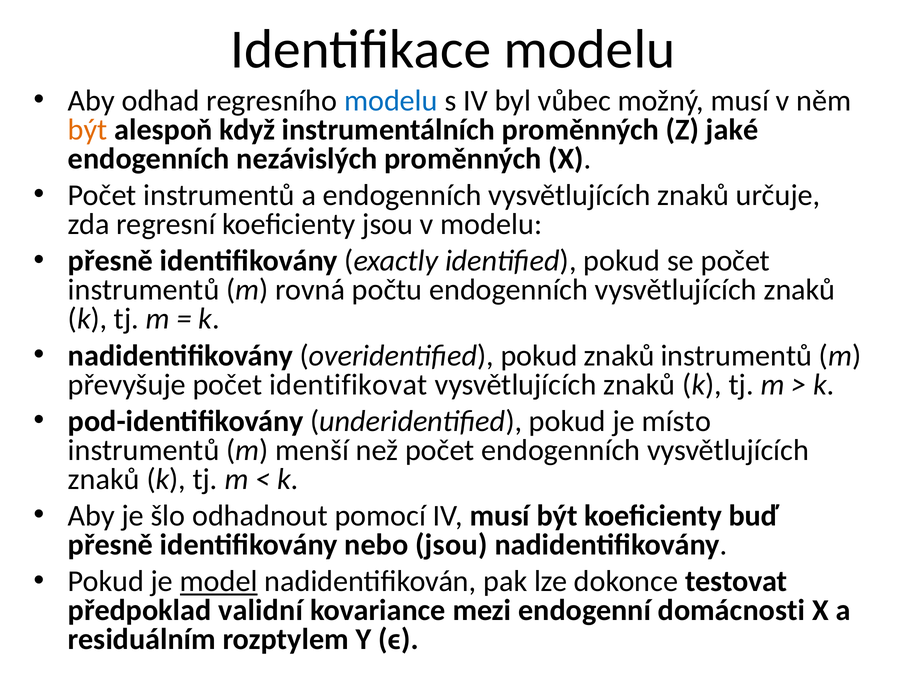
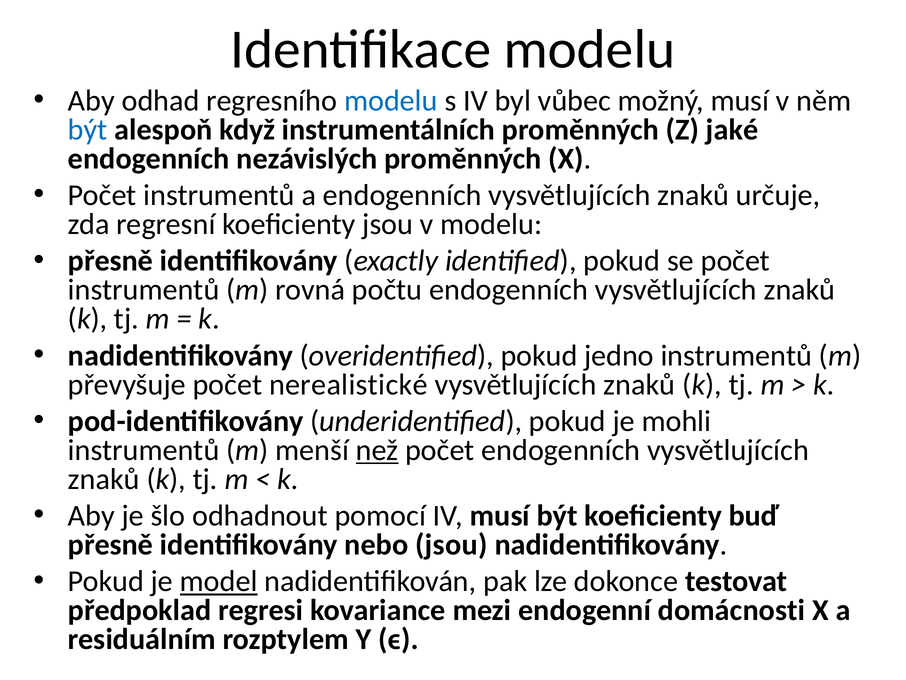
být at (88, 130) colour: orange -> blue
pokud znaků: znaků -> jedno
identifikovat: identifikovat -> nerealistické
místo: místo -> mohli
než underline: none -> present
validní: validní -> regresi
